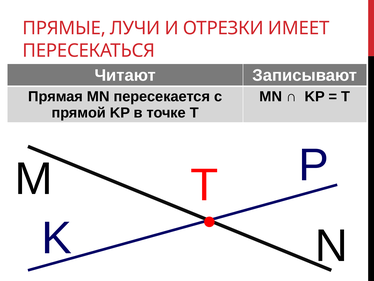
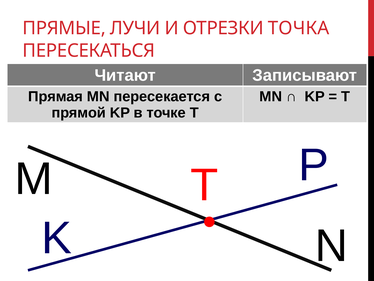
ИМЕЕТ: ИМЕЕТ -> ТОЧКА
